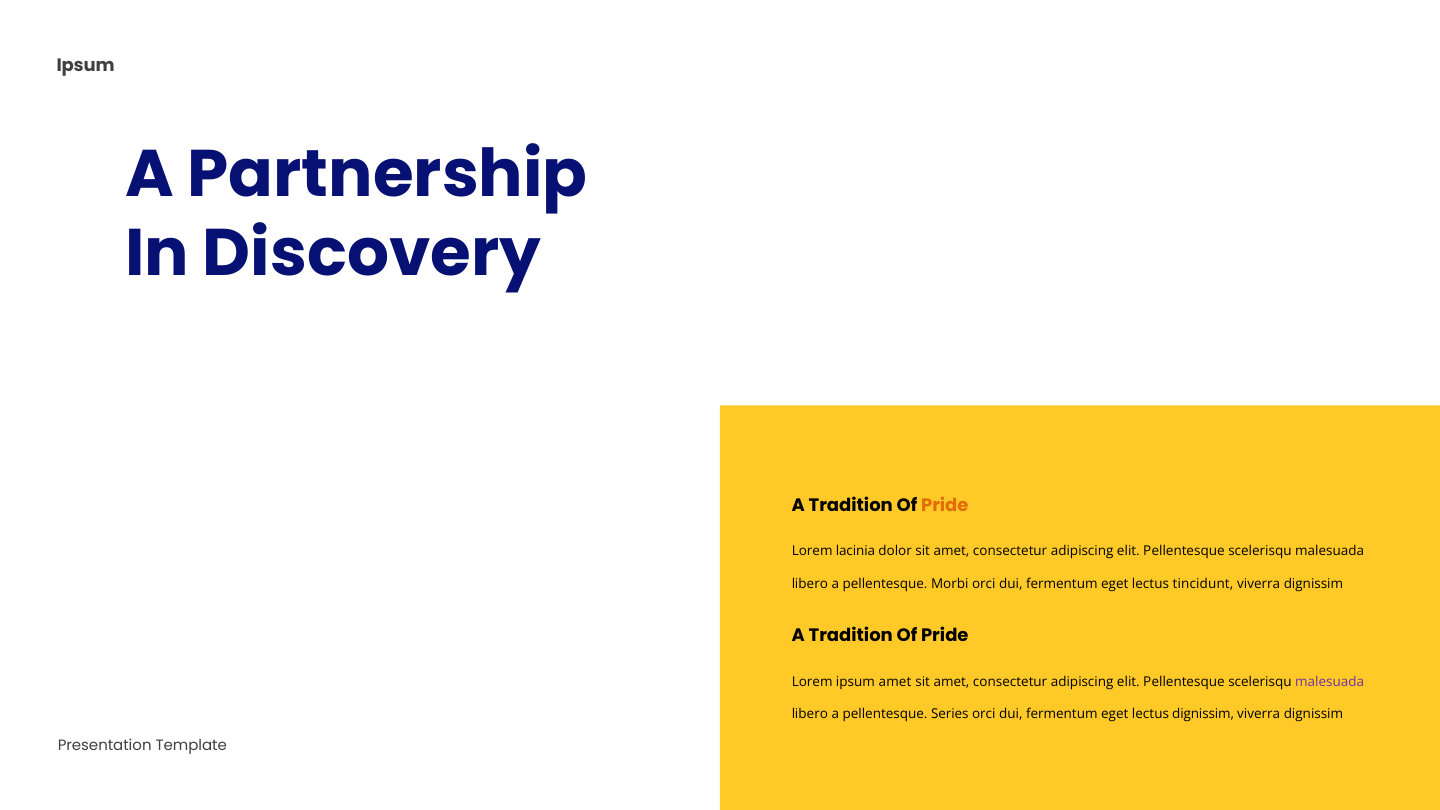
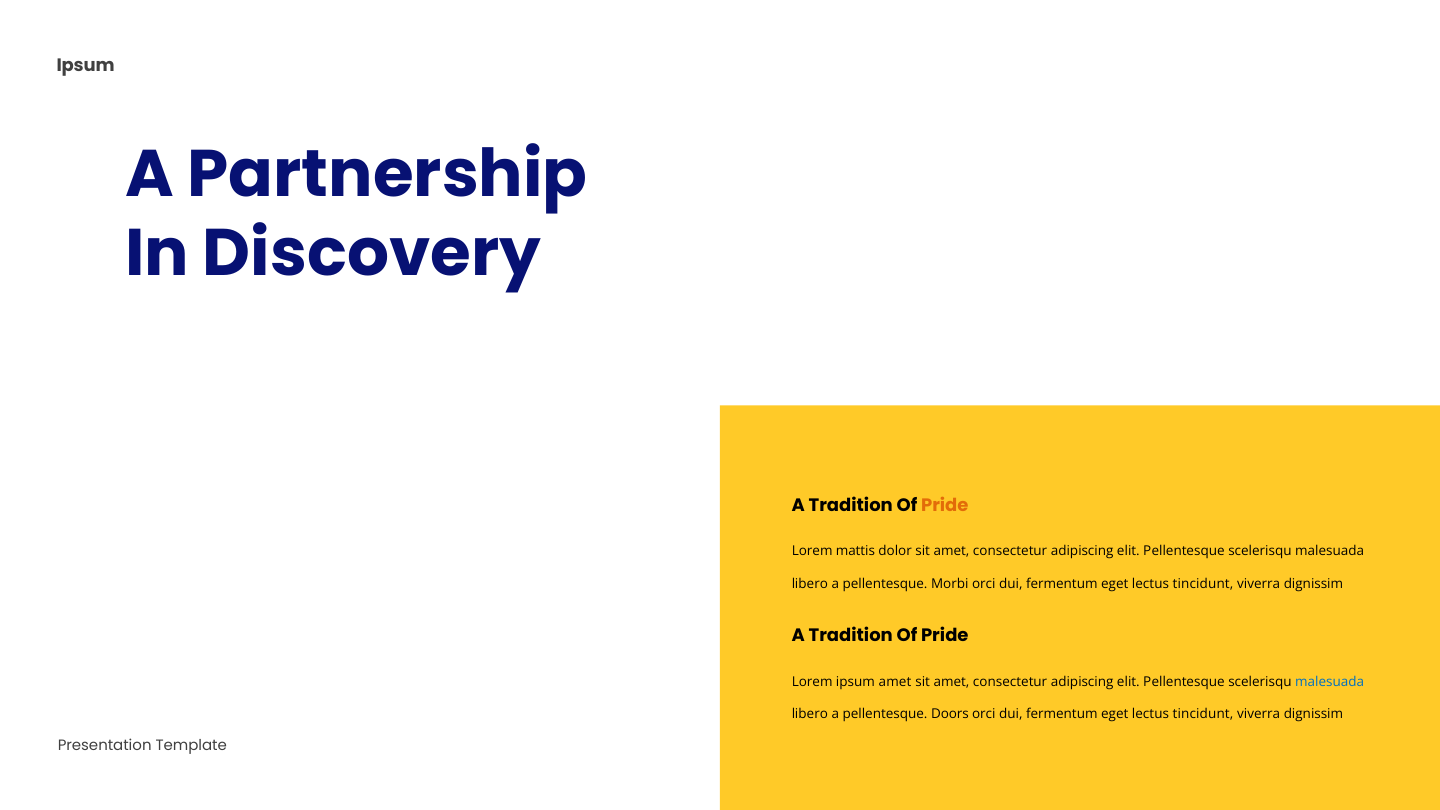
lacinia: lacinia -> mattis
malesuada at (1330, 682) colour: purple -> blue
Series: Series -> Doors
dignissim at (1203, 714): dignissim -> tincidunt
